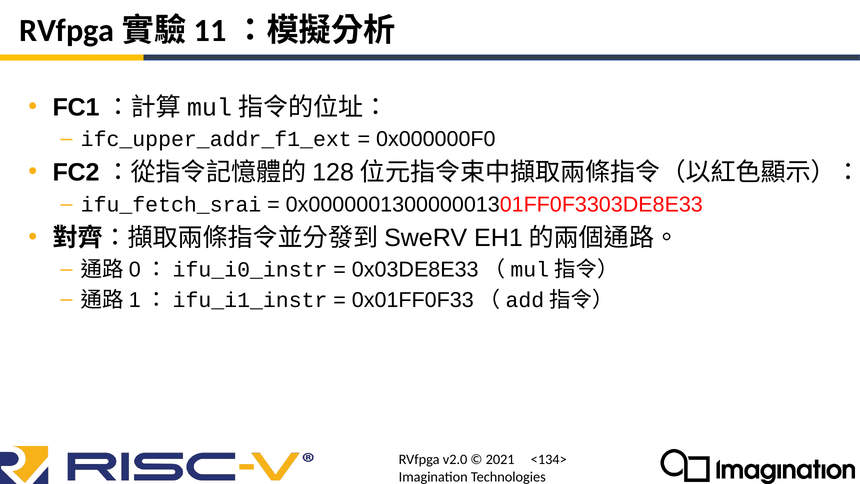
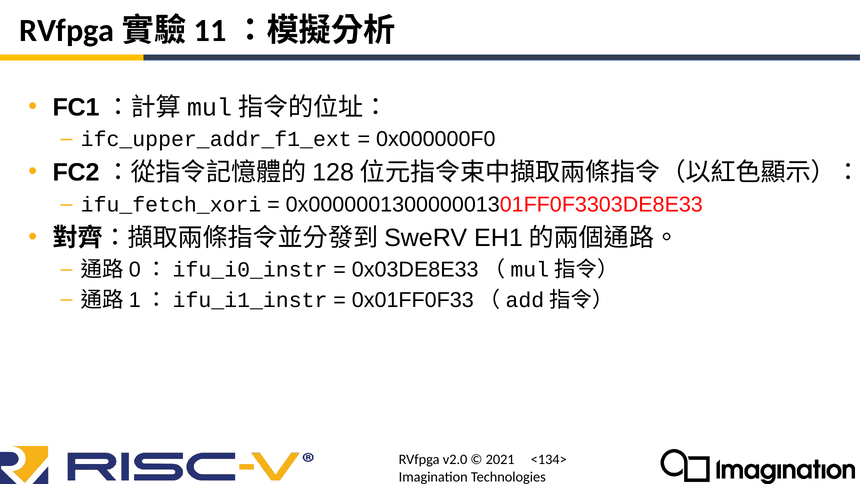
ifu_fetch_srai: ifu_fetch_srai -> ifu_fetch_xori
